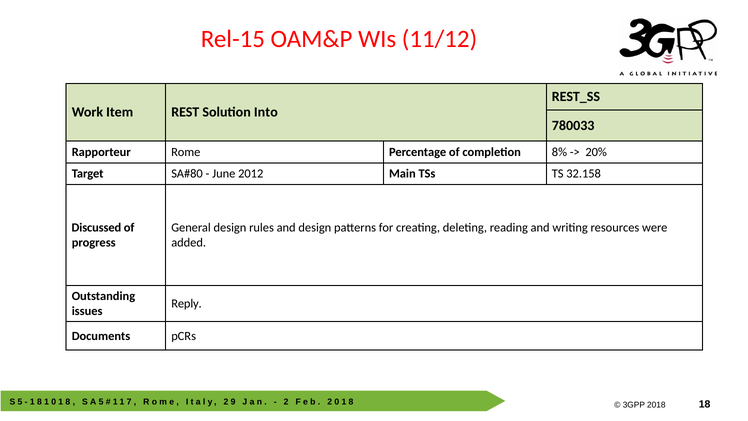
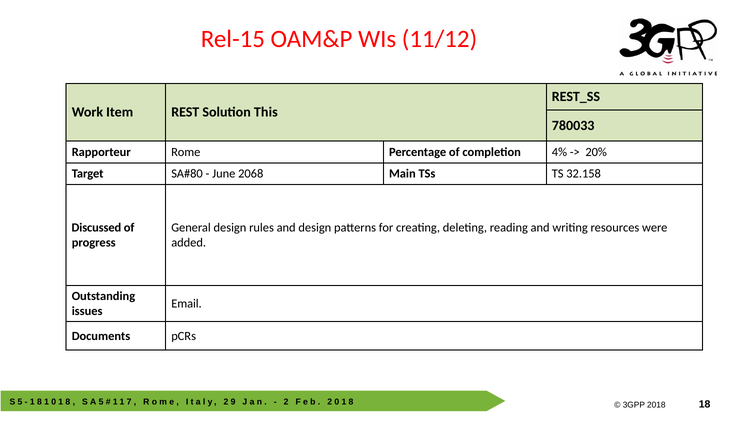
Into: Into -> This
8%: 8% -> 4%
June 2012: 2012 -> 2068
Reply: Reply -> Email
